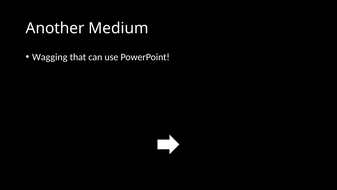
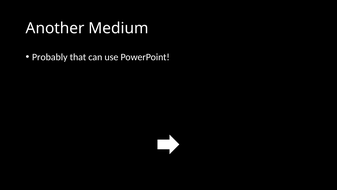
Wagging: Wagging -> Probably
